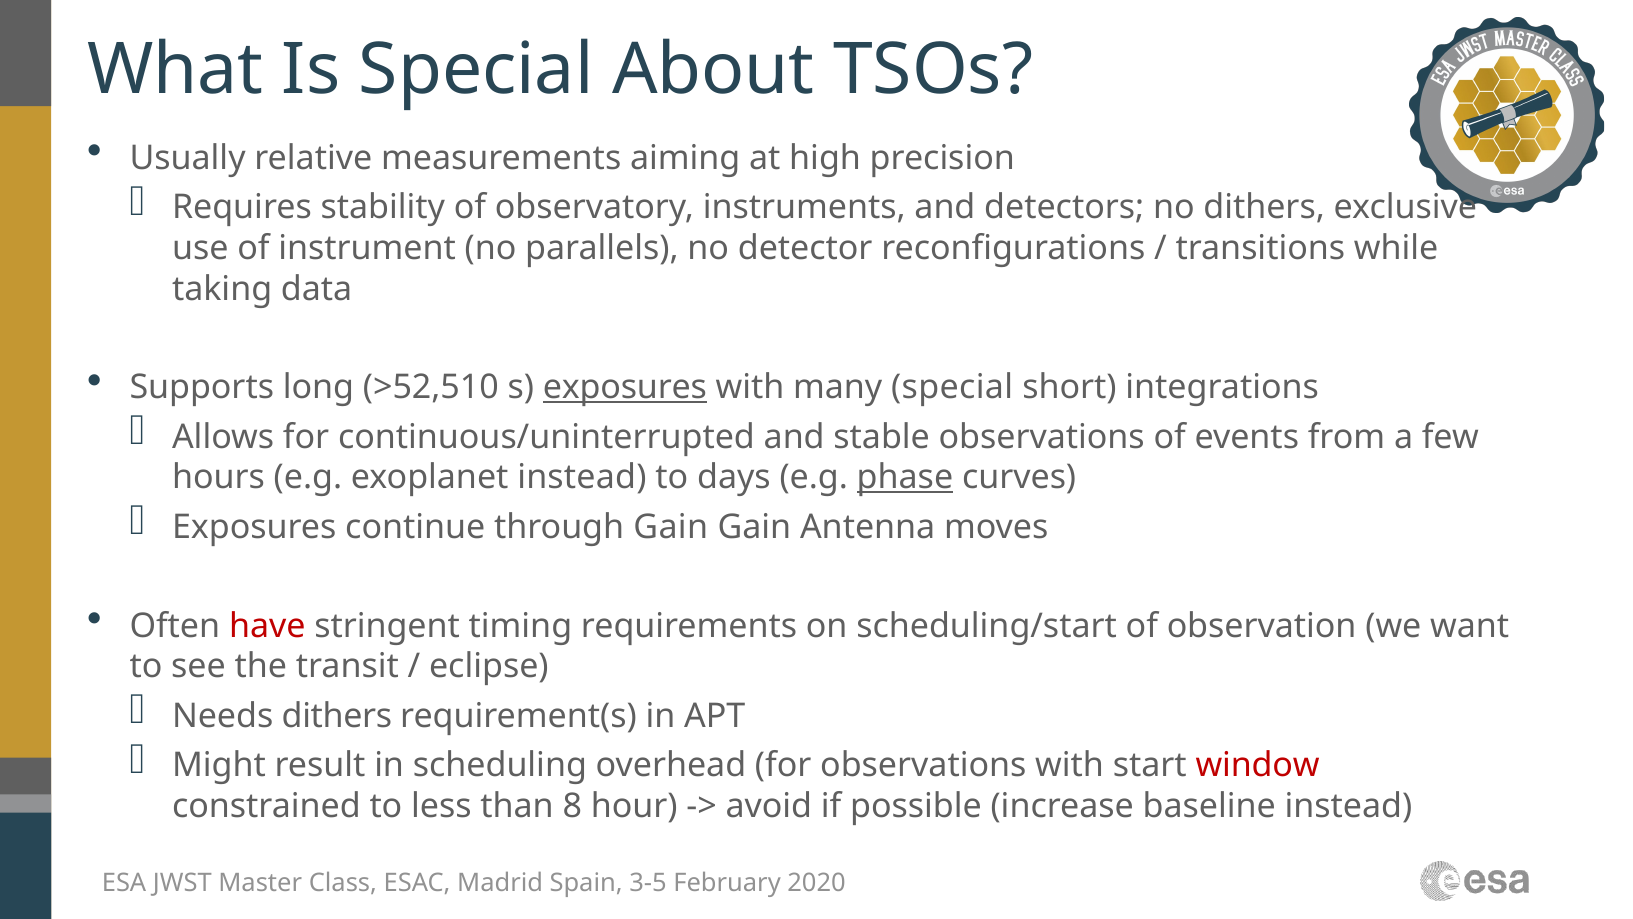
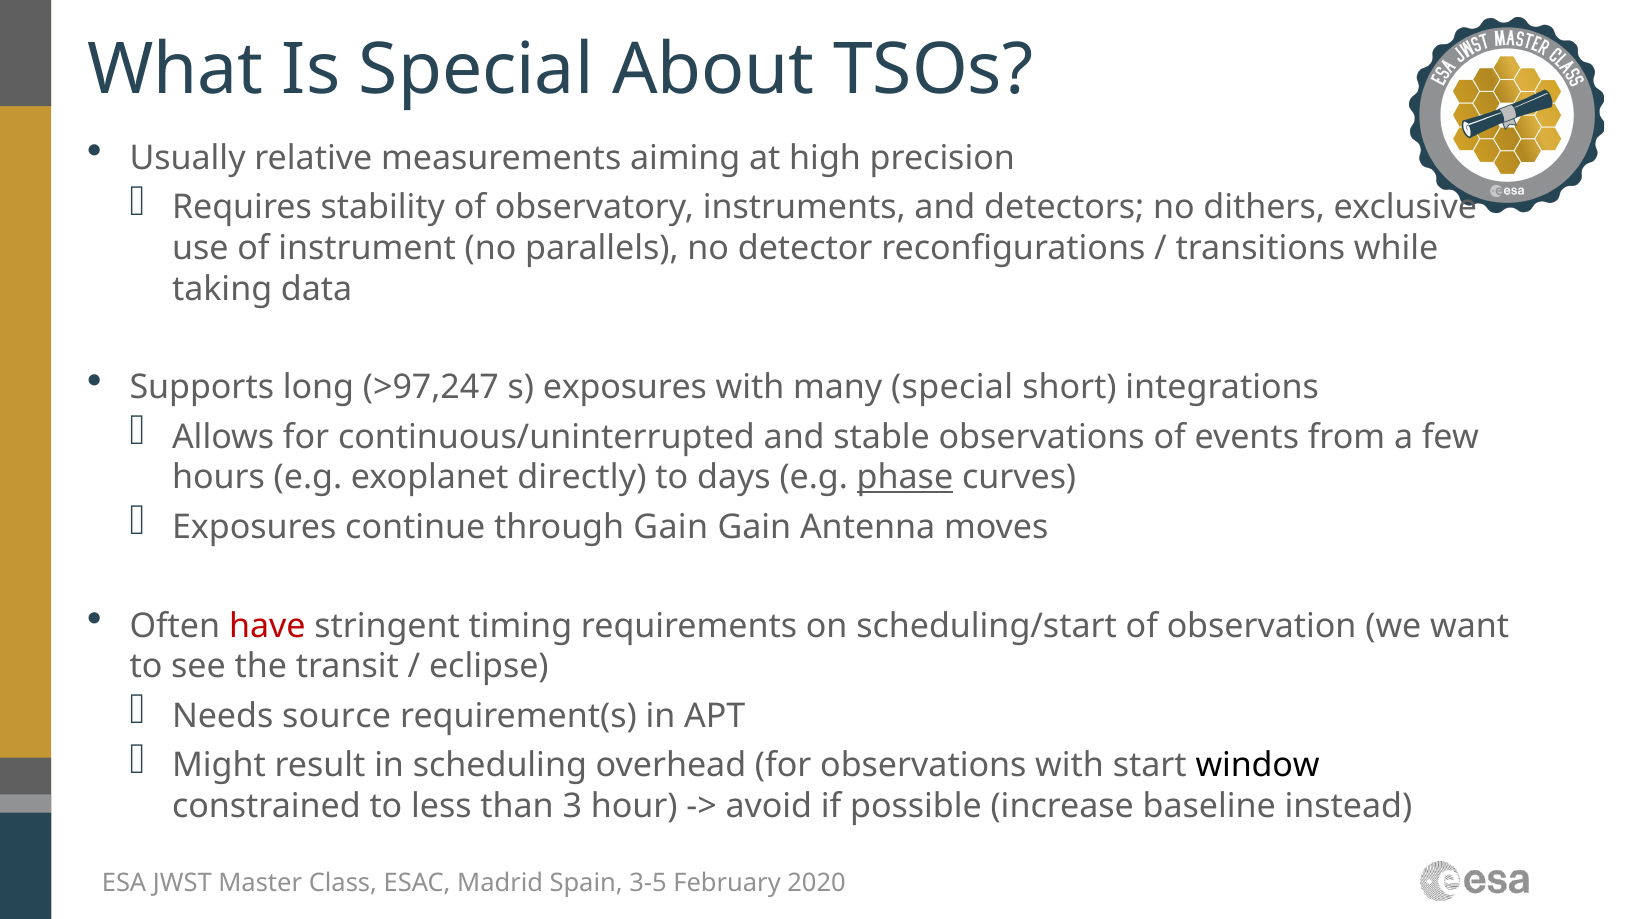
>52,510: >52,510 -> >97,247
exposures at (625, 387) underline: present -> none
exoplanet instead: instead -> directly
Needs dithers: dithers -> source
window colour: red -> black
8: 8 -> 3
